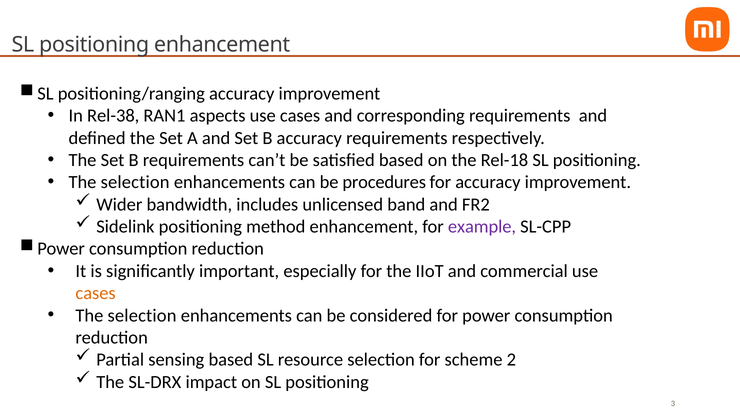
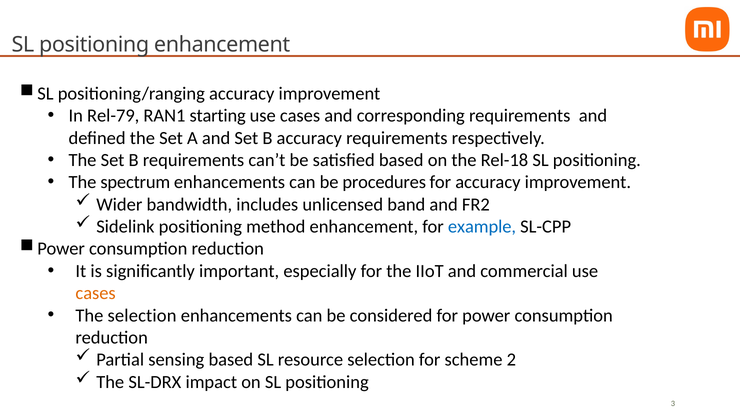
Rel-38: Rel-38 -> Rel-79
aspects: aspects -> starting
selection at (135, 182): selection -> spectrum
example colour: purple -> blue
